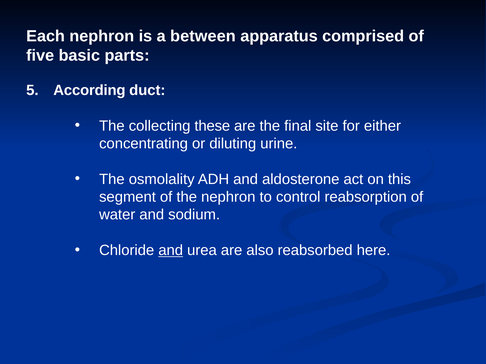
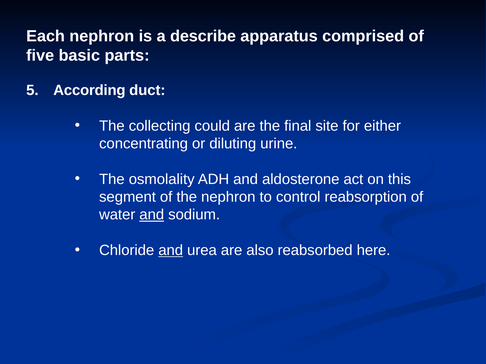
between: between -> describe
these: these -> could
and at (152, 215) underline: none -> present
